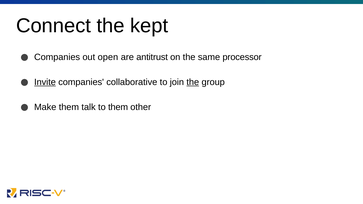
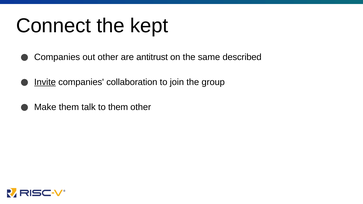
out open: open -> other
processor: processor -> described
collaborative: collaborative -> collaboration
the at (193, 82) underline: present -> none
